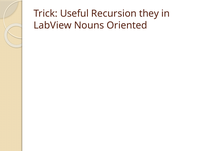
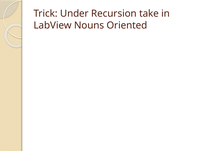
Useful: Useful -> Under
they: they -> take
